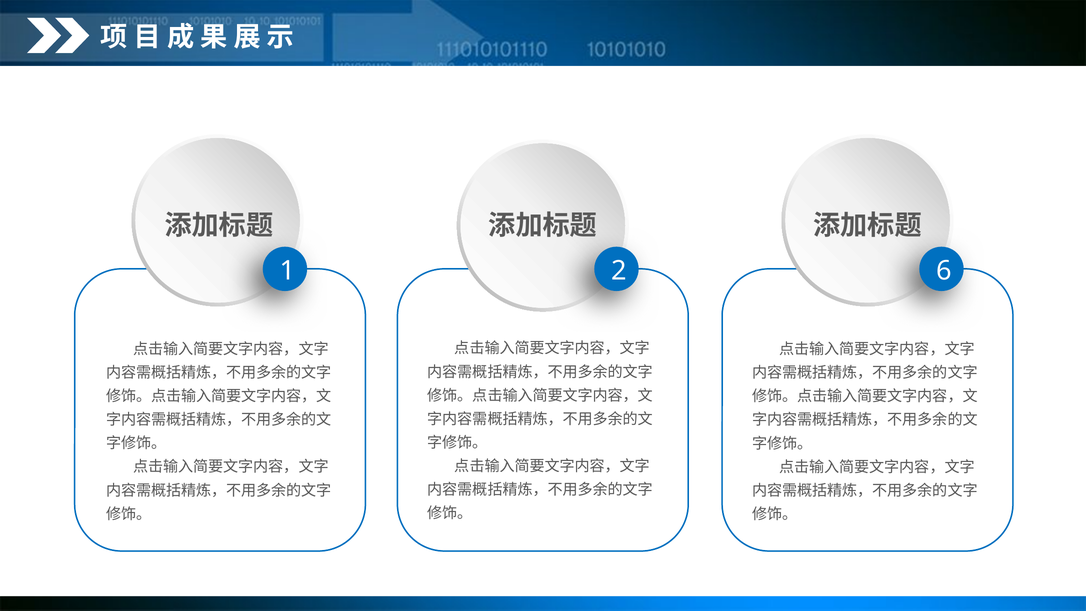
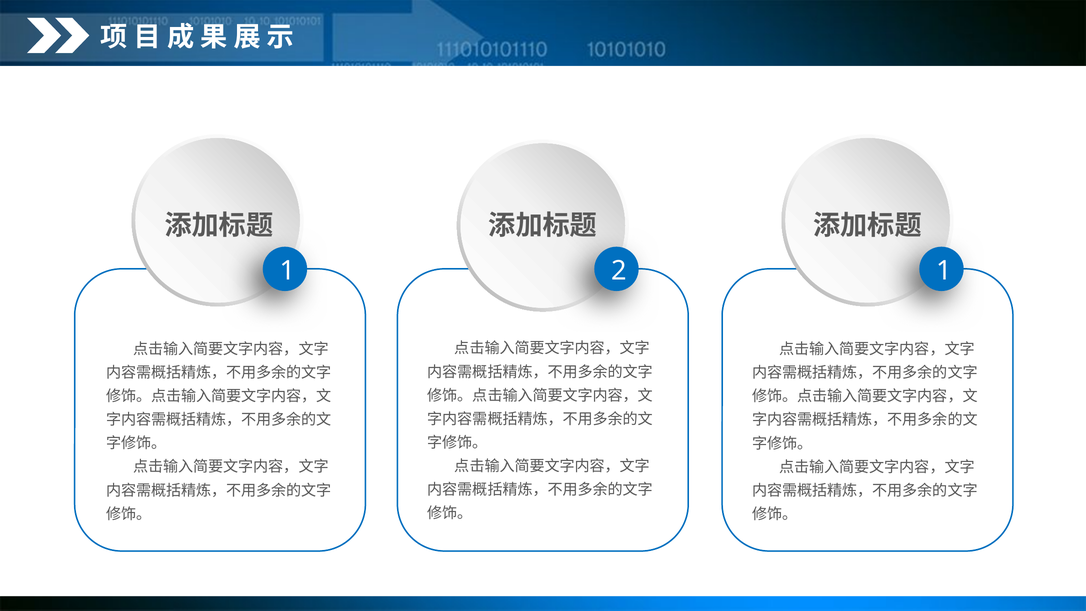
2 6: 6 -> 1
